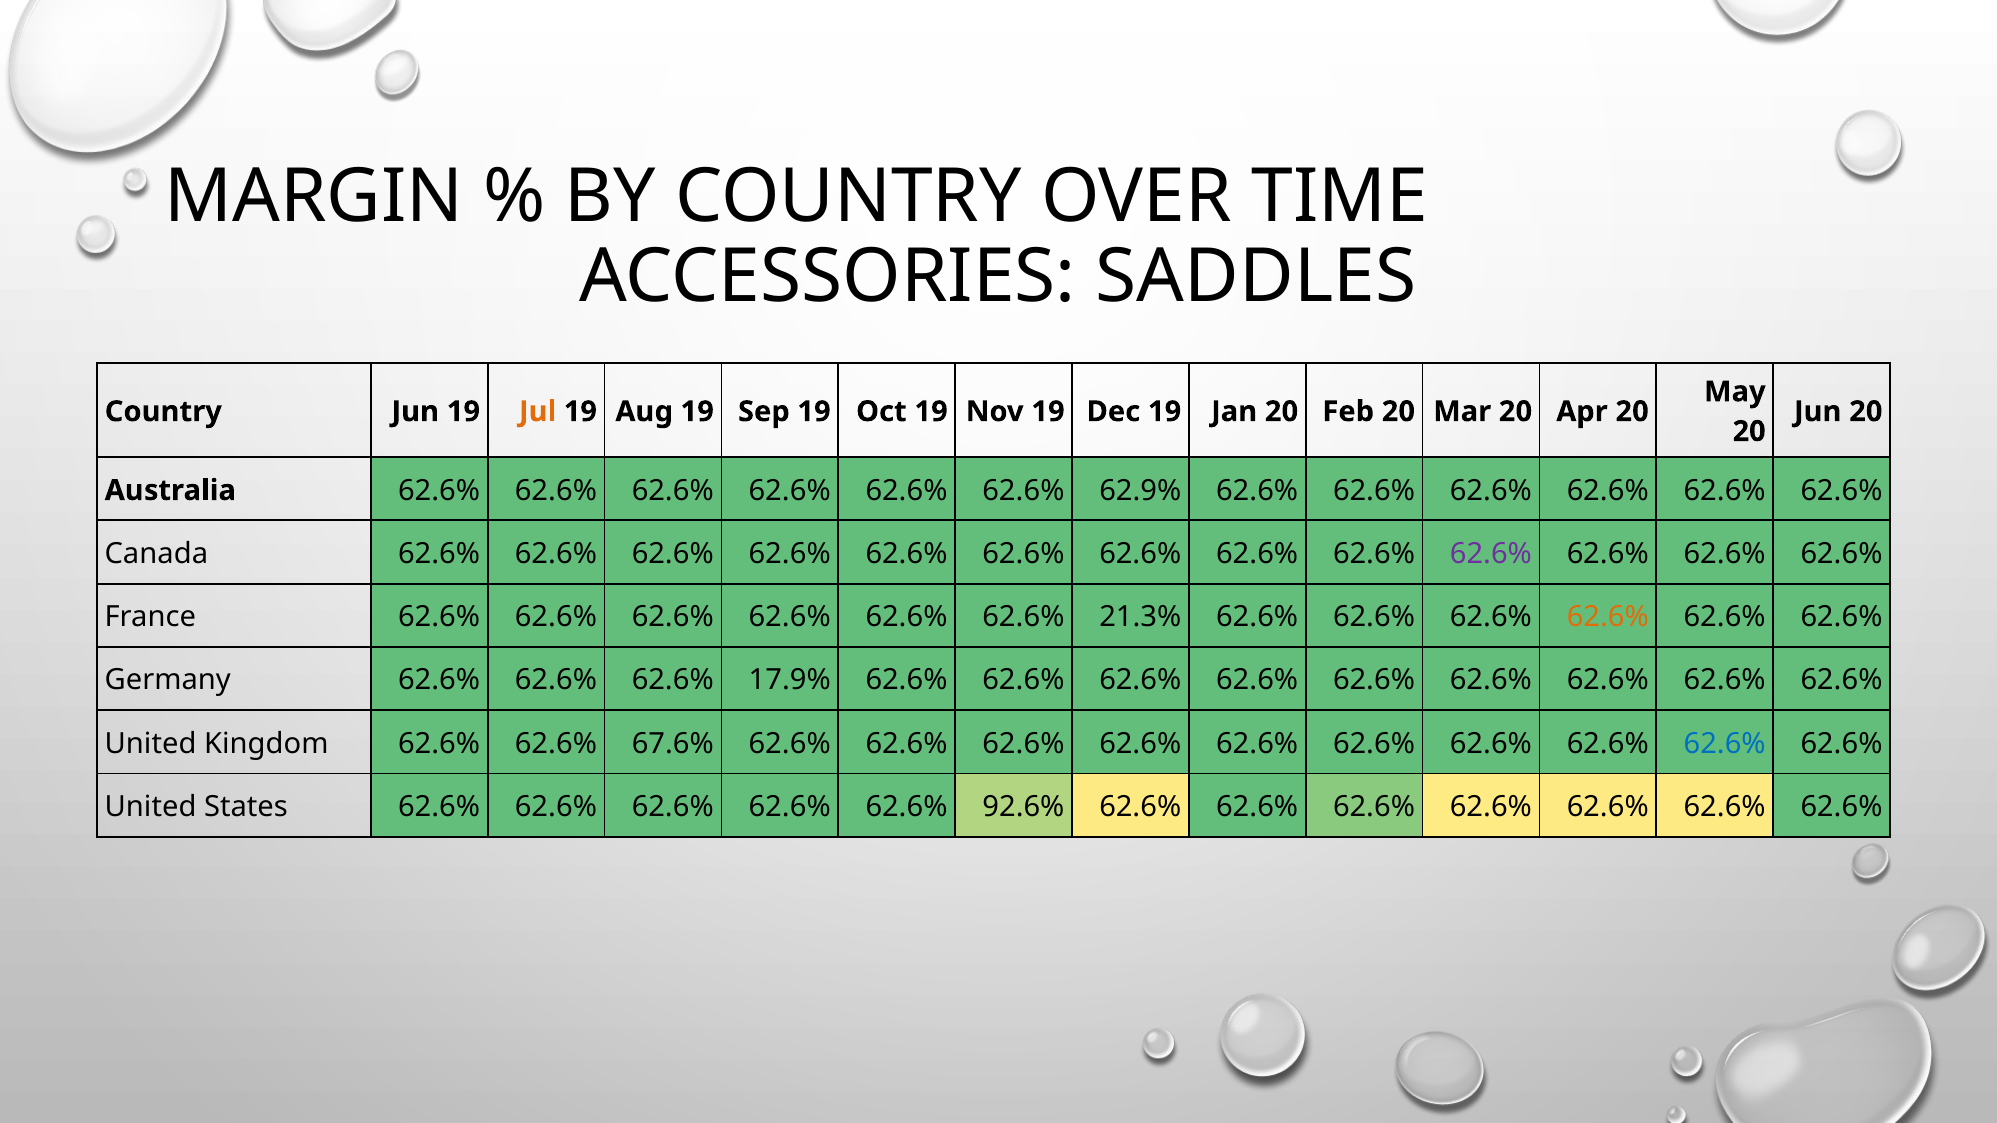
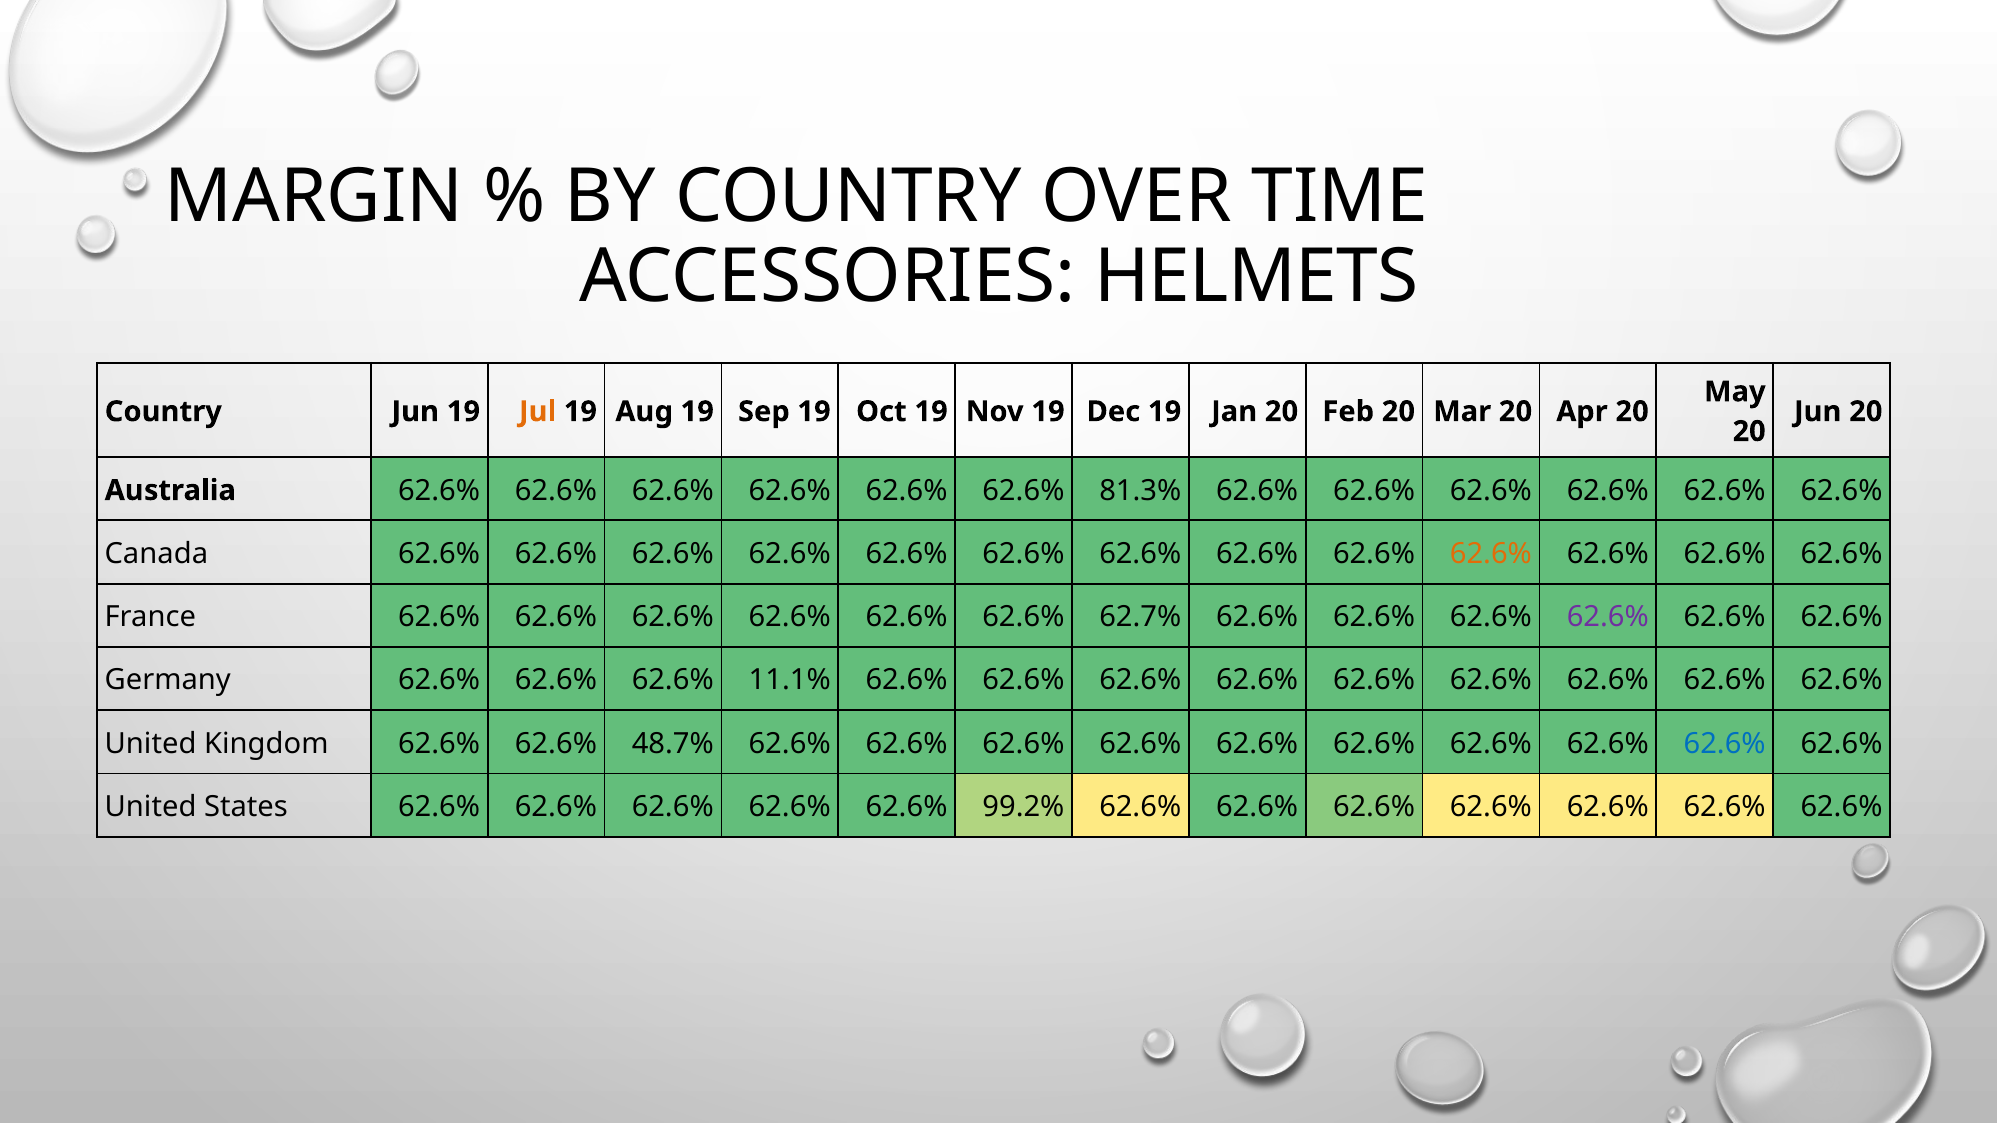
SADDLES: SADDLES -> HELMETS
62.9%: 62.9% -> 81.3%
62.6% at (1491, 554) colour: purple -> orange
21.3%: 21.3% -> 62.7%
62.6% at (1608, 617) colour: orange -> purple
17.9%: 17.9% -> 11.1%
67.6%: 67.6% -> 48.7%
92.6%: 92.6% -> 99.2%
